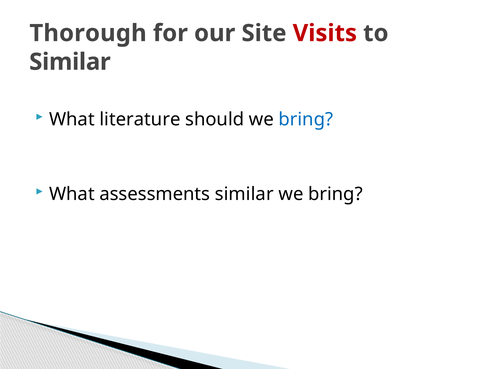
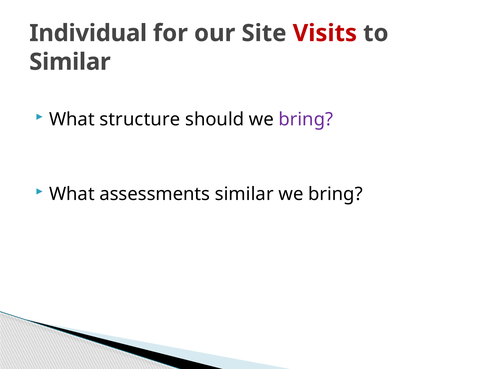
Thorough: Thorough -> Individual
literature: literature -> structure
bring at (306, 119) colour: blue -> purple
